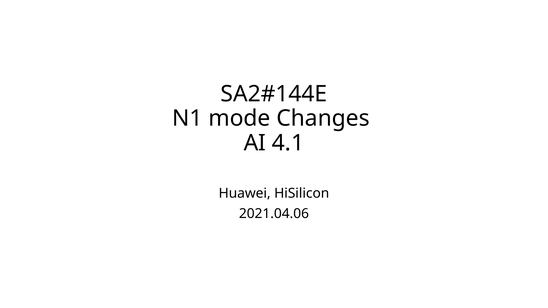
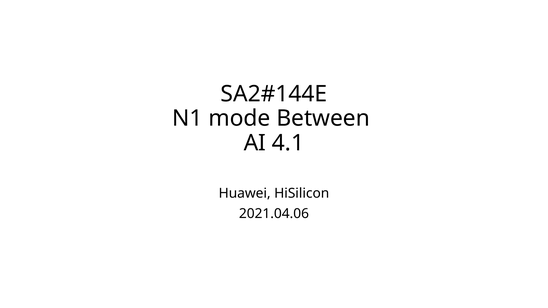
Changes: Changes -> Between
